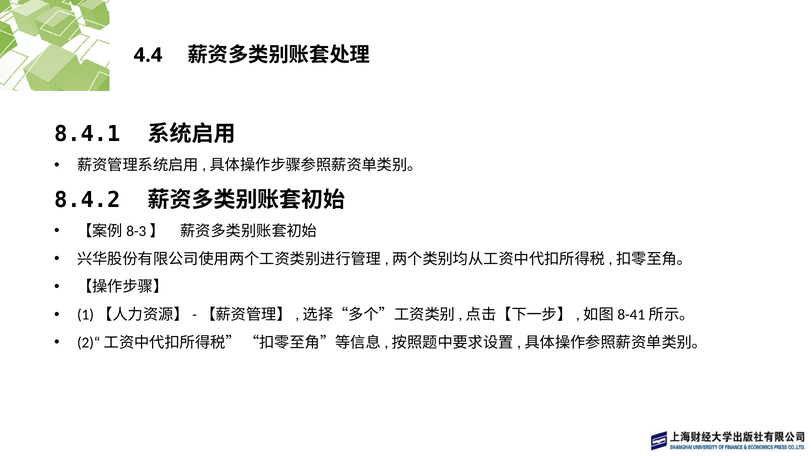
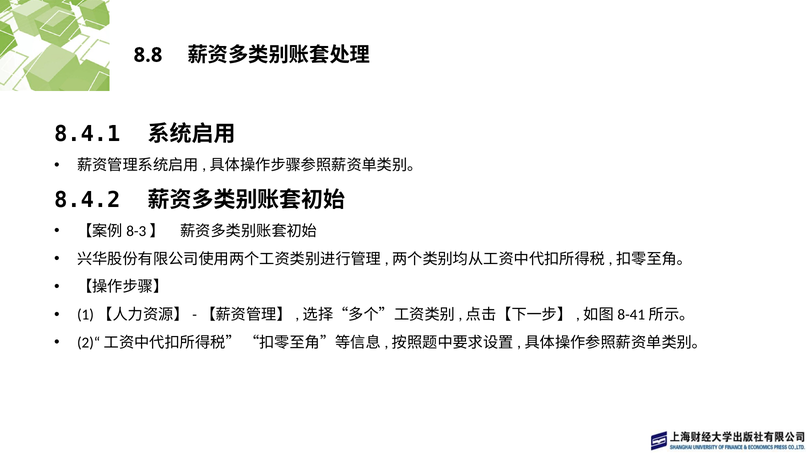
4.4: 4.4 -> 8.8
